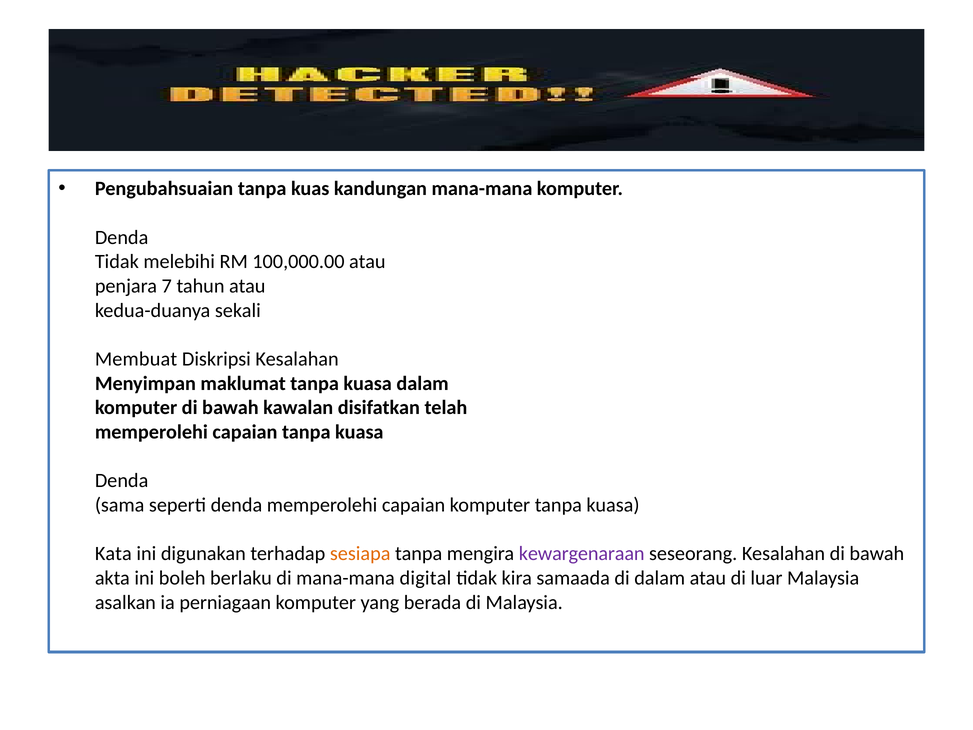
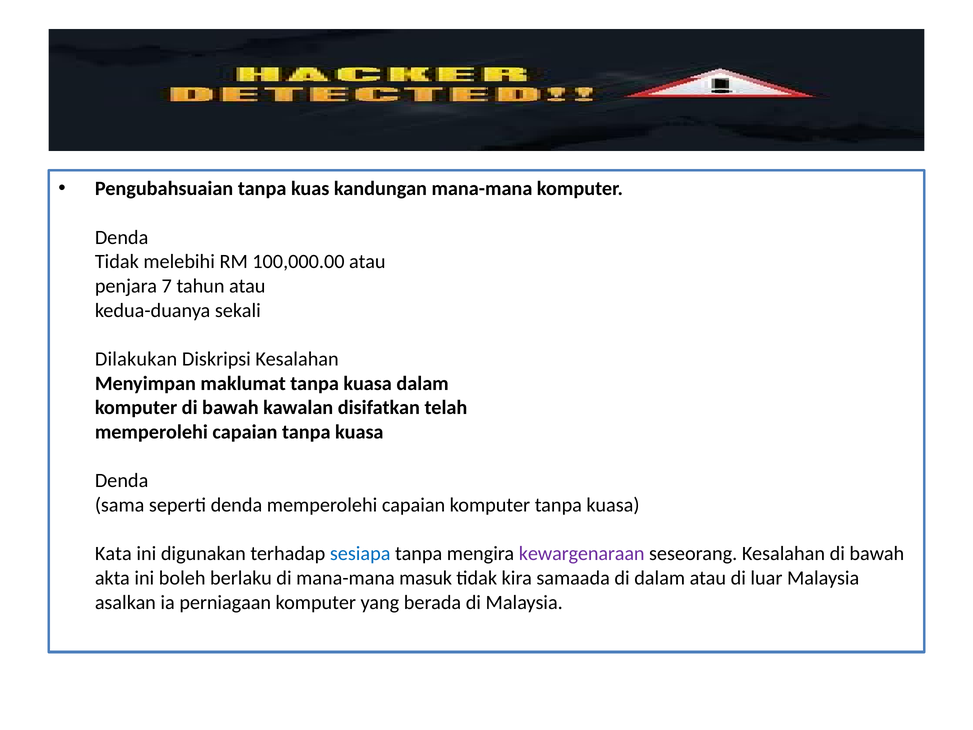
Membuat: Membuat -> Dilakukan
sesiapa colour: orange -> blue
digital: digital -> masuk
